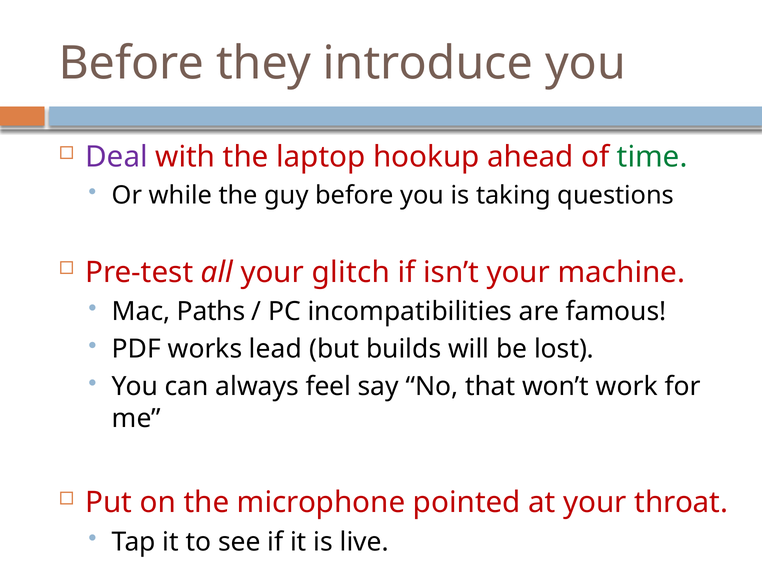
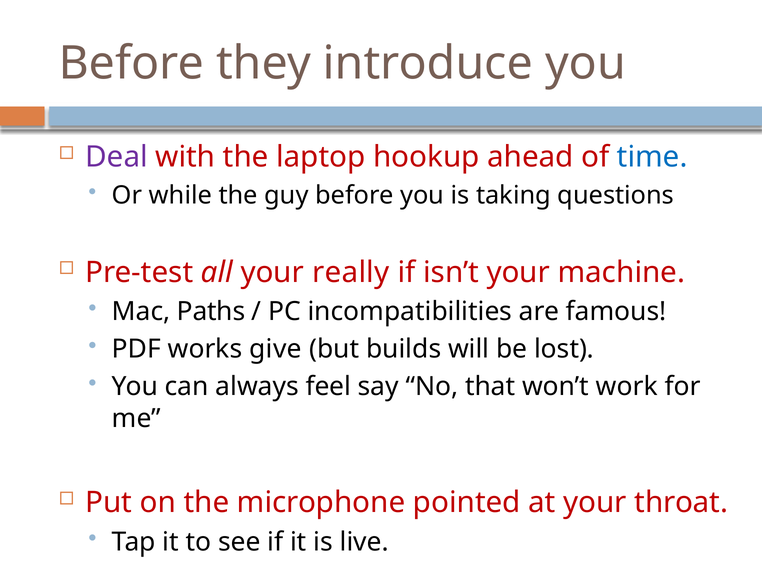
time colour: green -> blue
glitch: glitch -> really
lead: lead -> give
